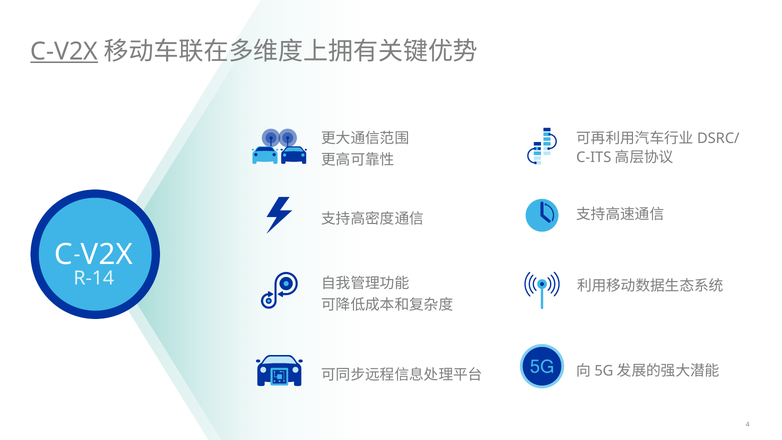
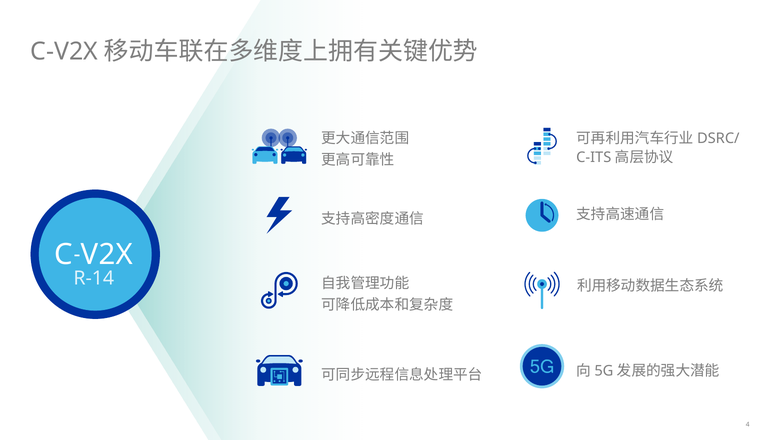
C-V2X underline: present -> none
